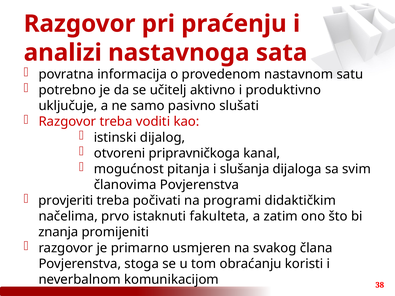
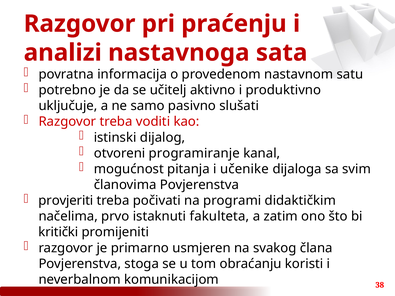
pripravničkoga: pripravničkoga -> programiranje
slušanja: slušanja -> učenike
znanja: znanja -> kritički
